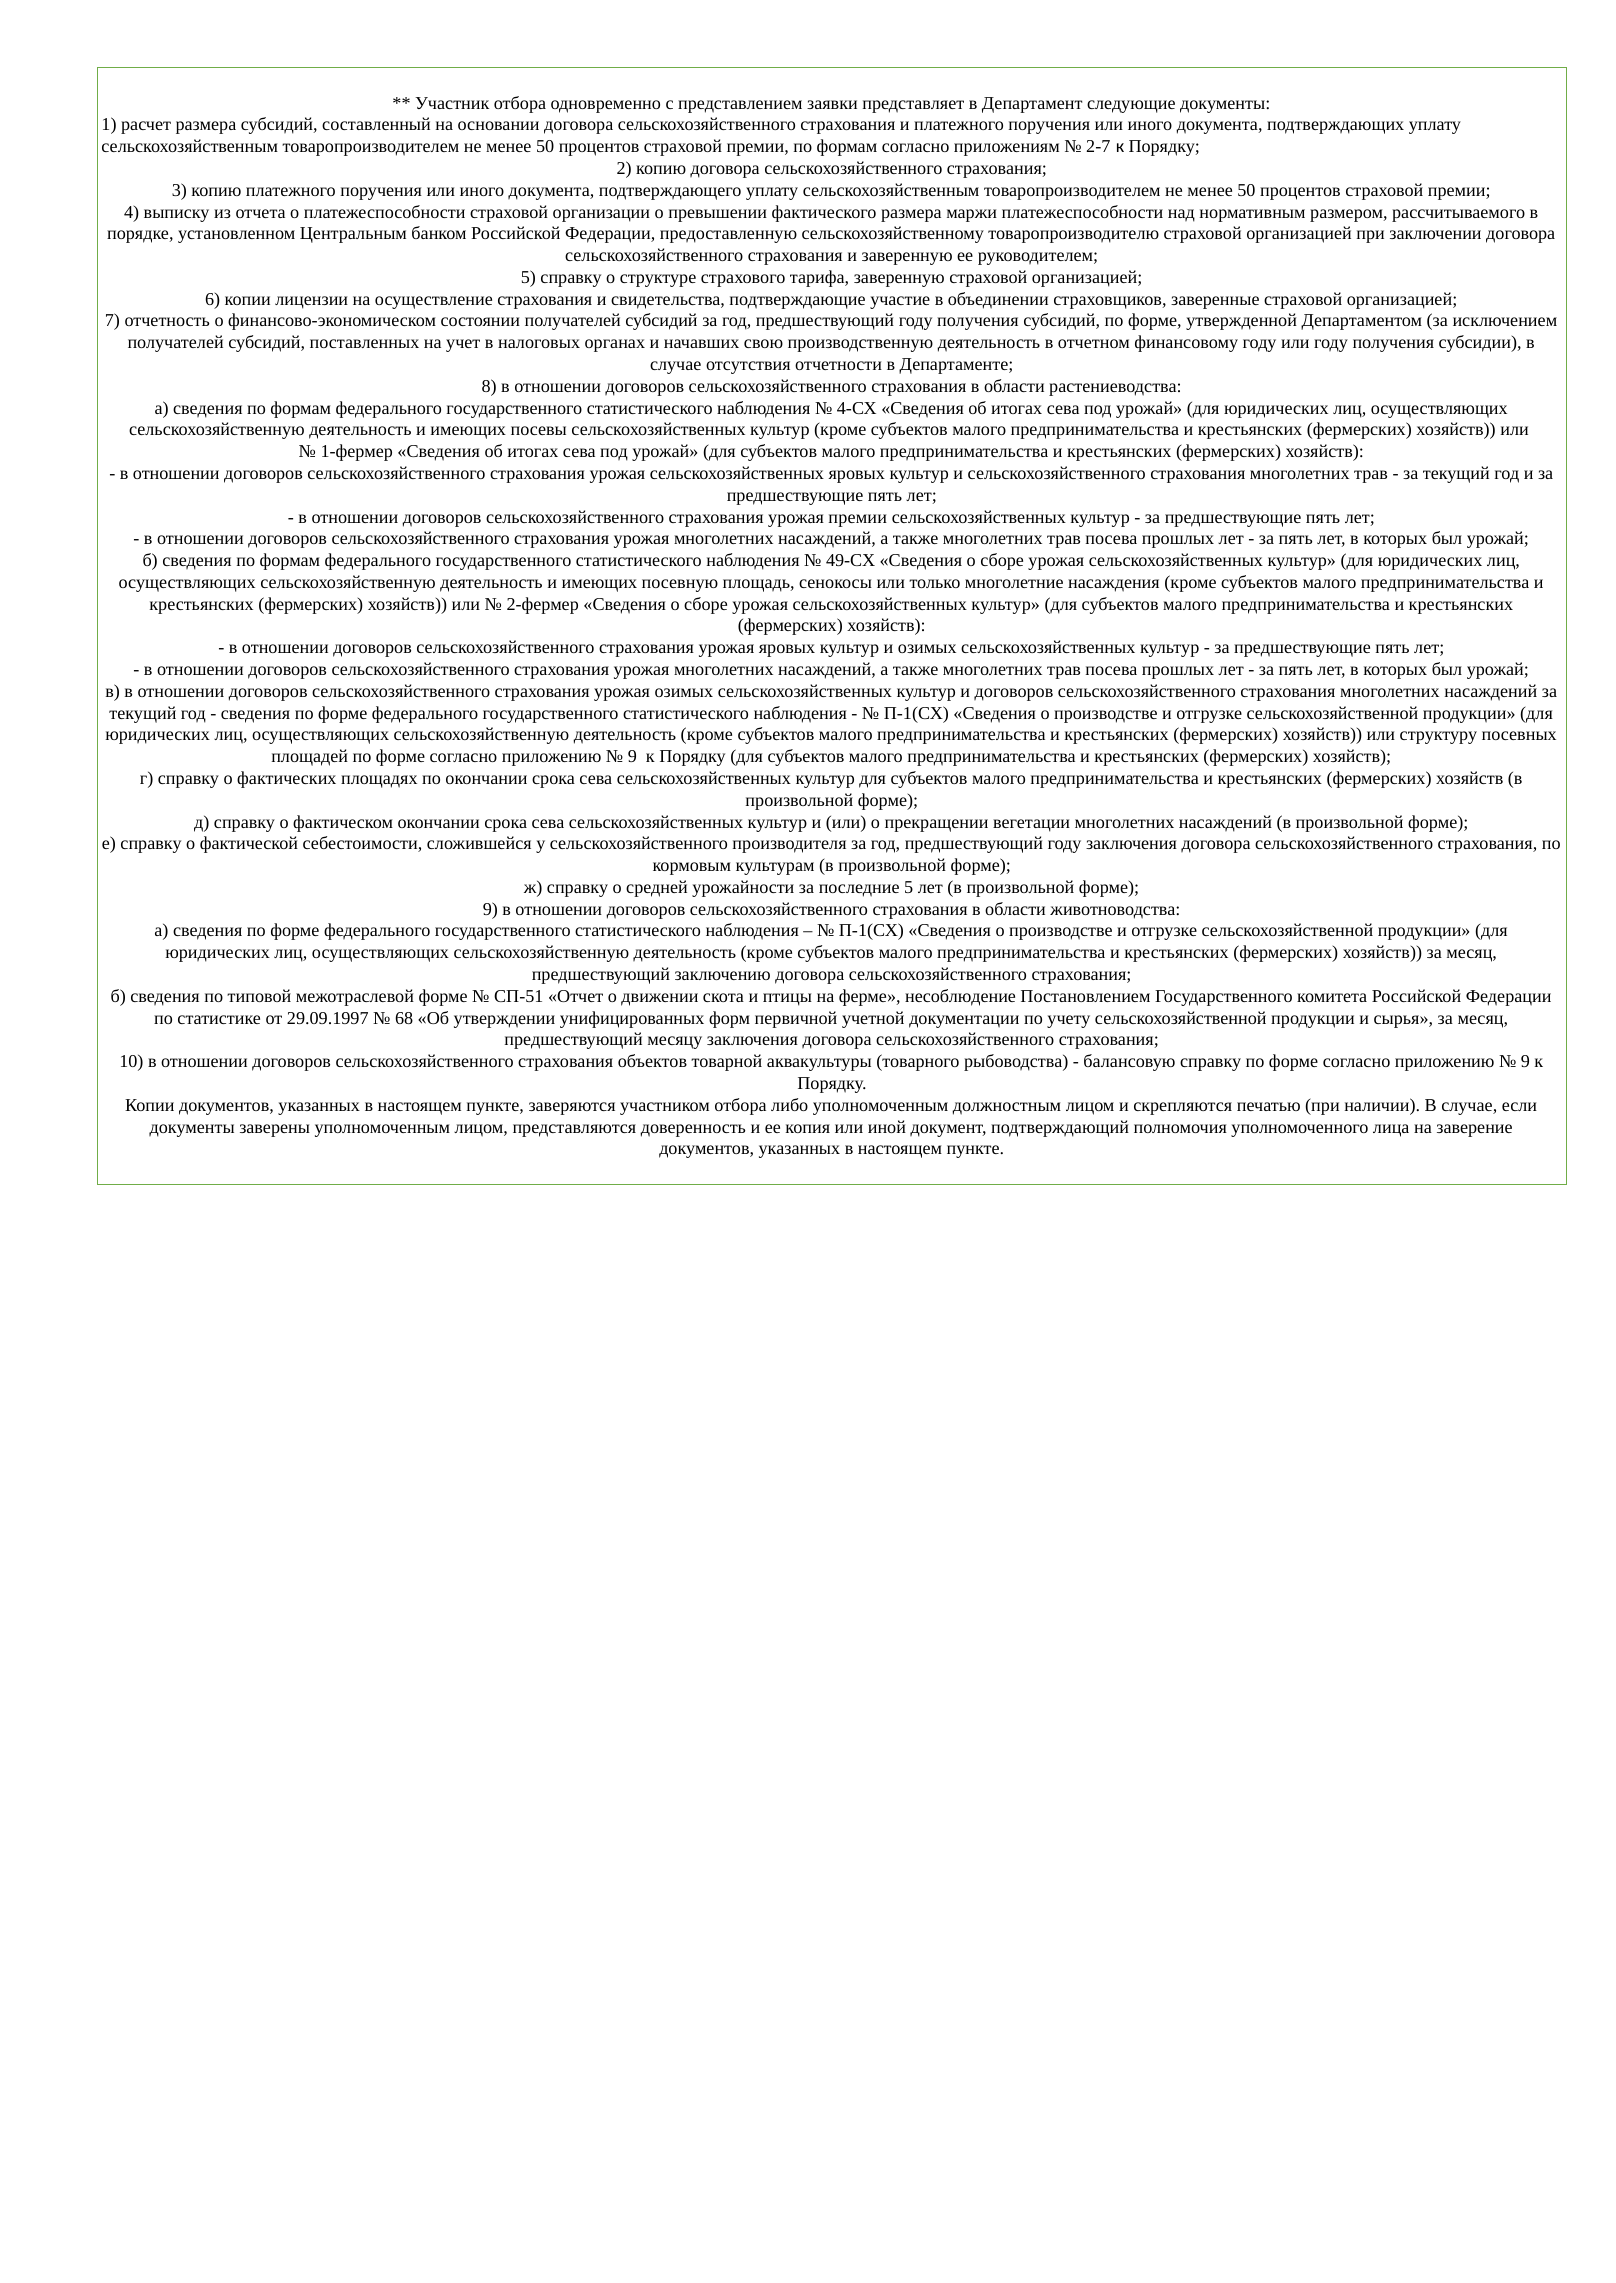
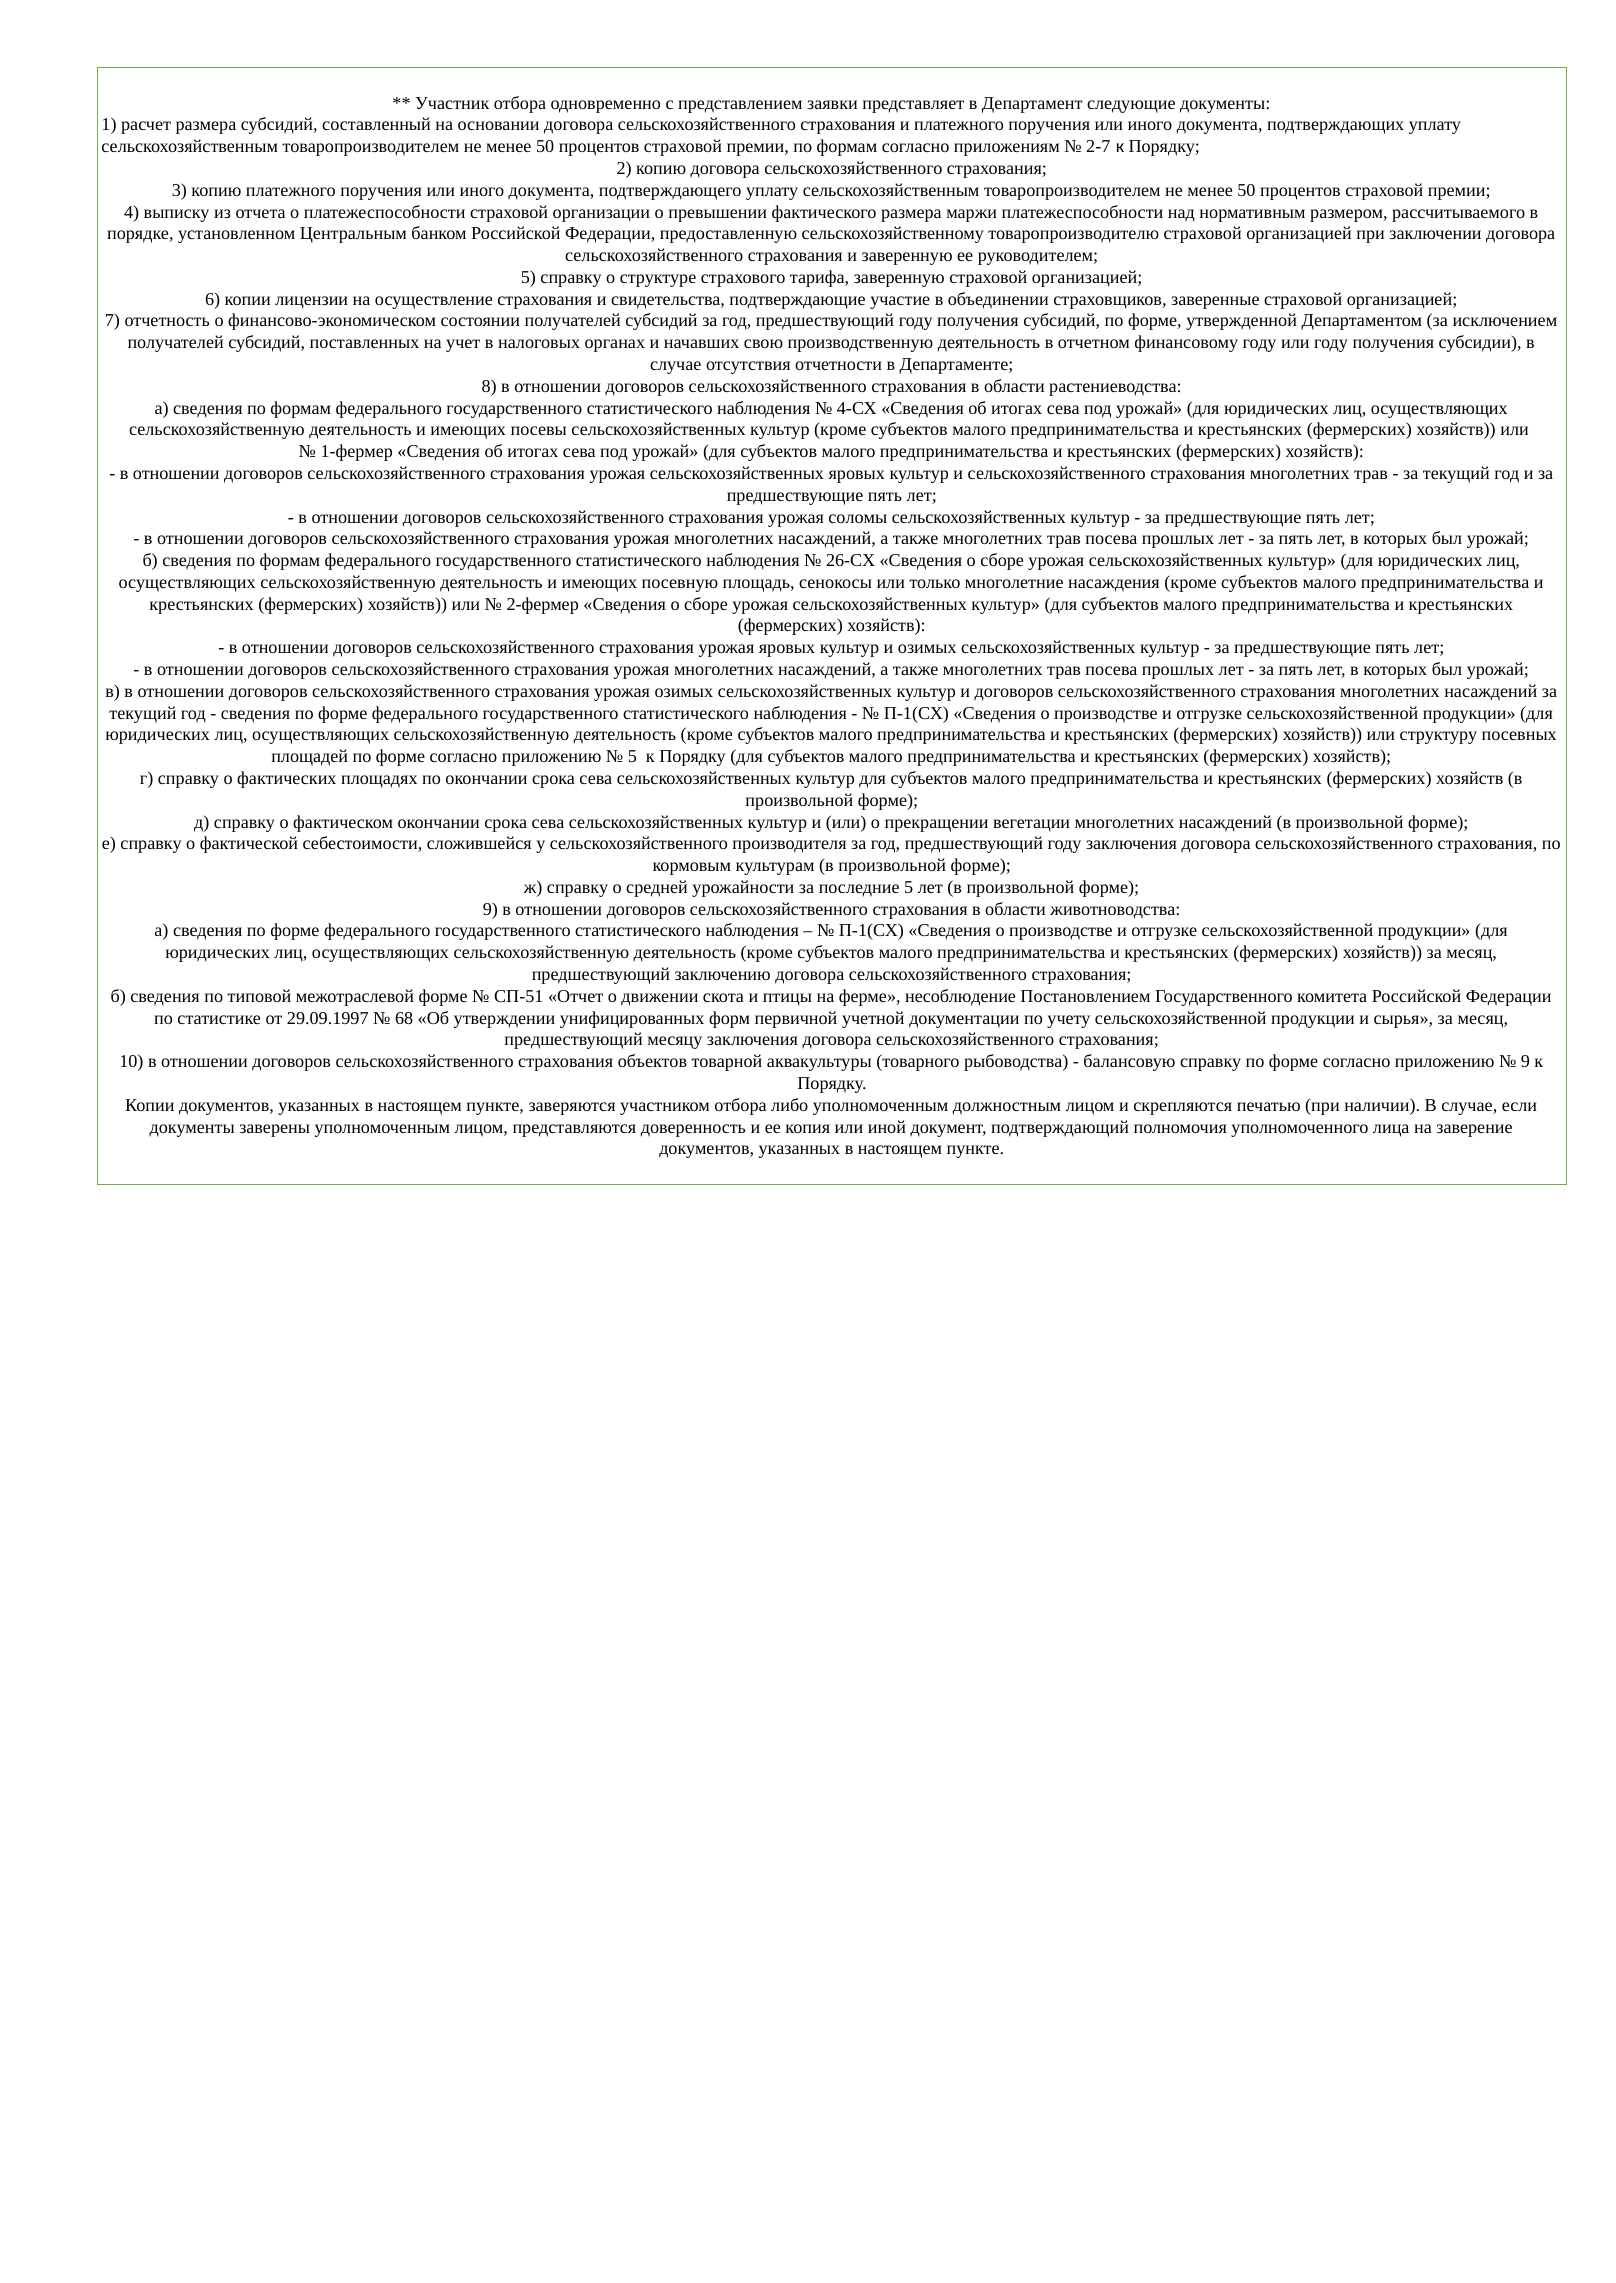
урожая премии: премии -> соломы
49-СХ: 49-СХ -> 26-СХ
9 at (632, 757): 9 -> 5
